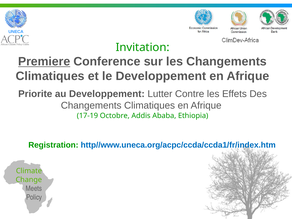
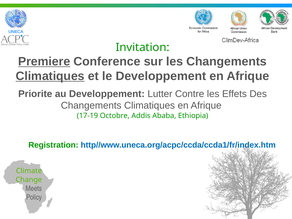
Climatiques at (50, 76) underline: none -> present
